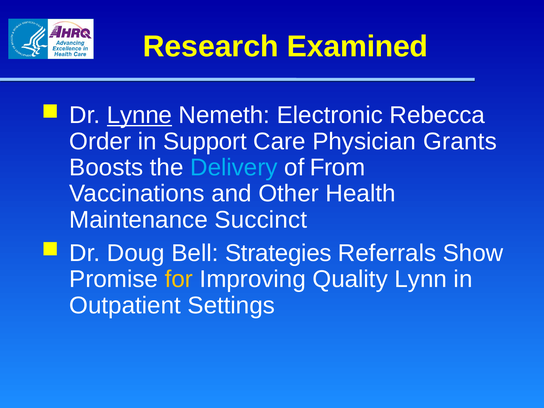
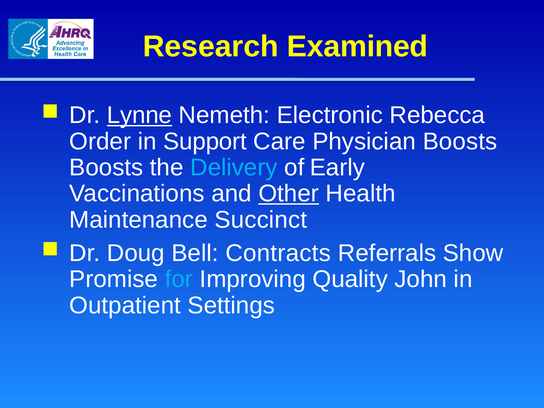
Physician Grants: Grants -> Boosts
From: From -> Early
Other underline: none -> present
Strategies: Strategies -> Contracts
for colour: yellow -> light blue
Lynn: Lynn -> John
